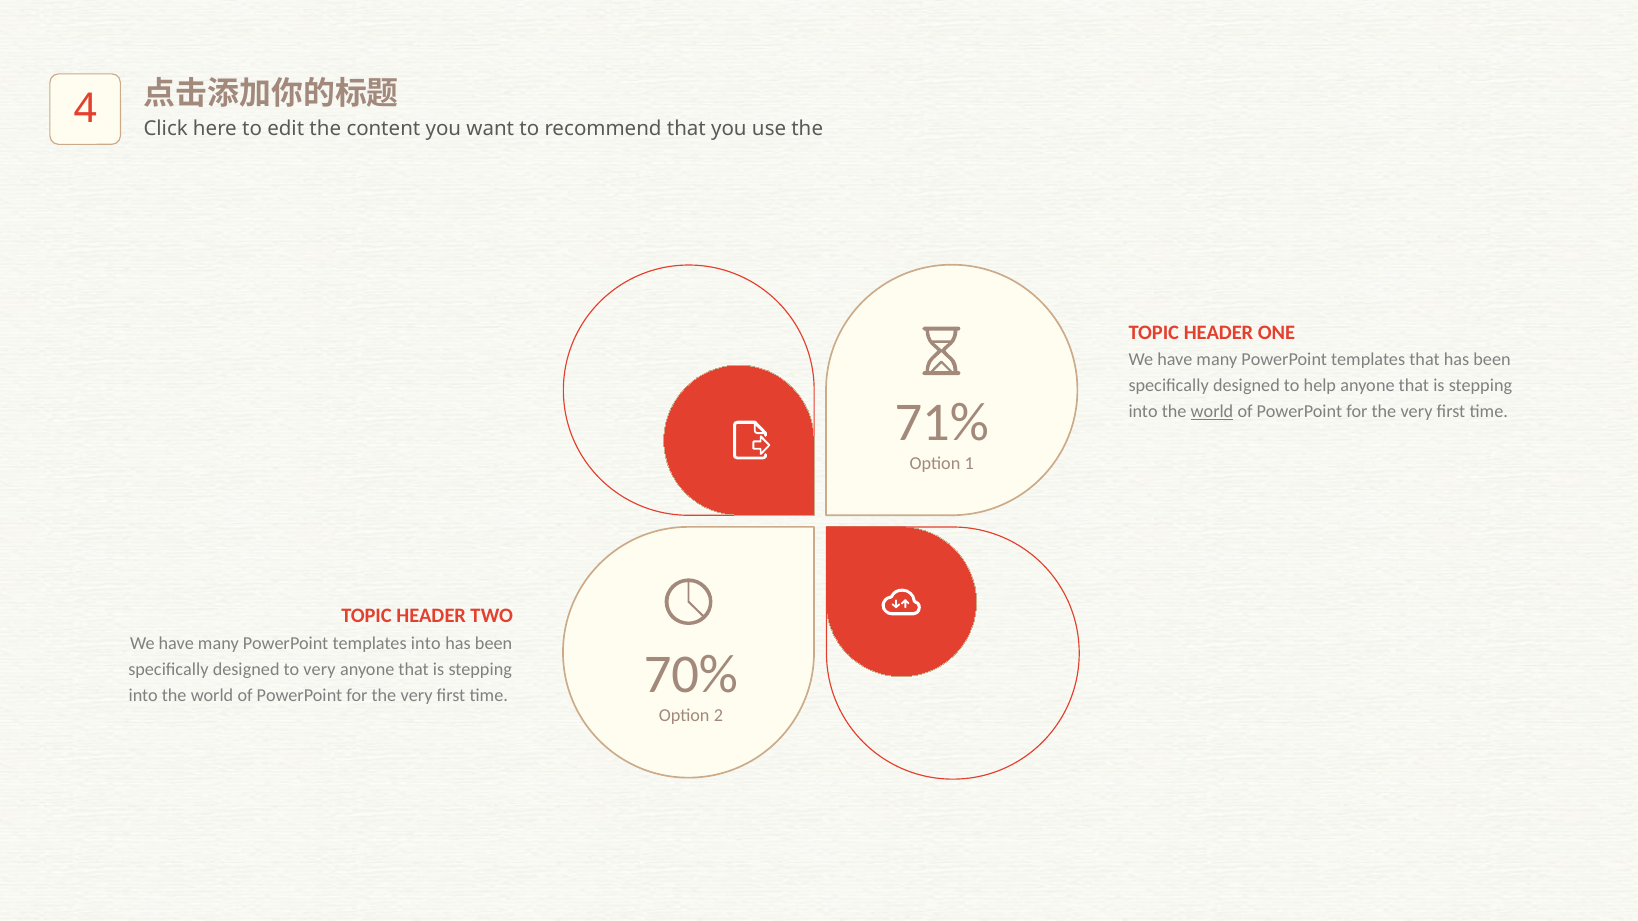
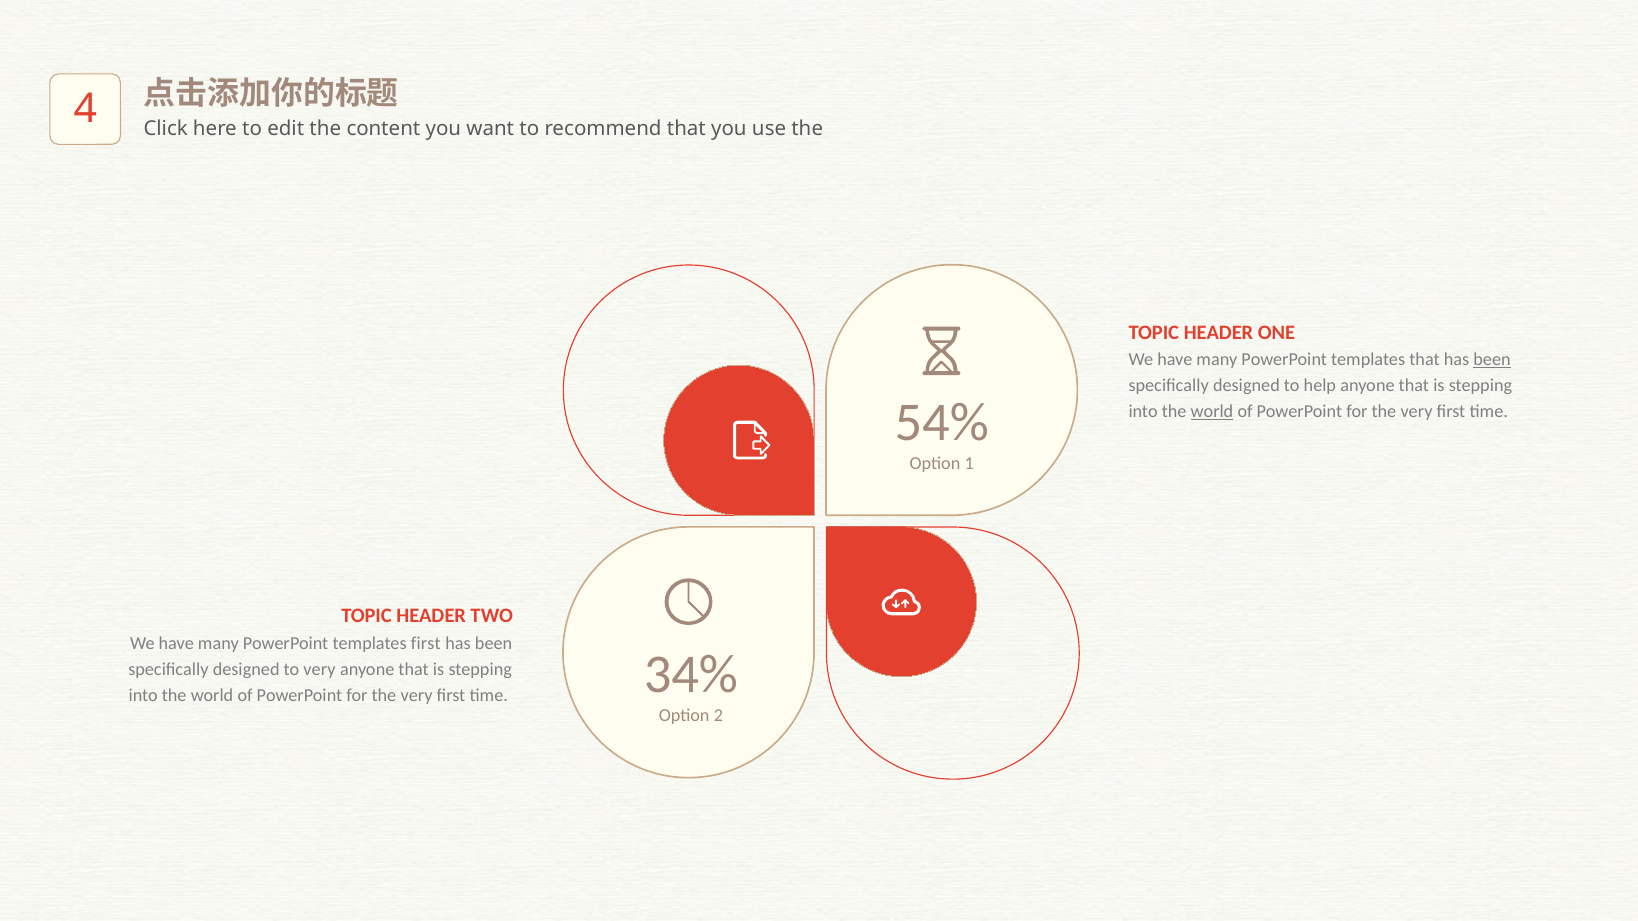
been at (1492, 360) underline: none -> present
71%: 71% -> 54%
templates into: into -> first
70%: 70% -> 34%
